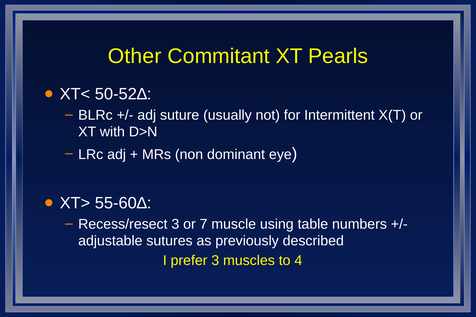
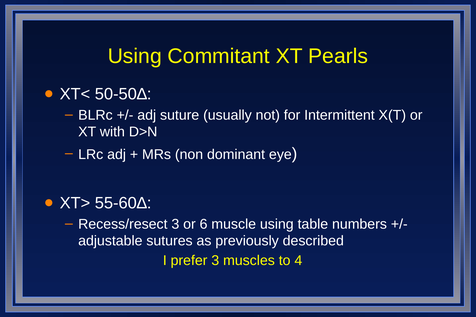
Other at (135, 56): Other -> Using
50-52∆: 50-52∆ -> 50-50∆
7: 7 -> 6
